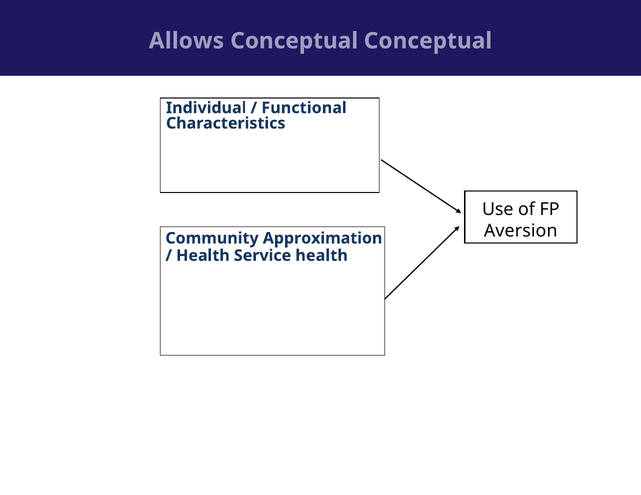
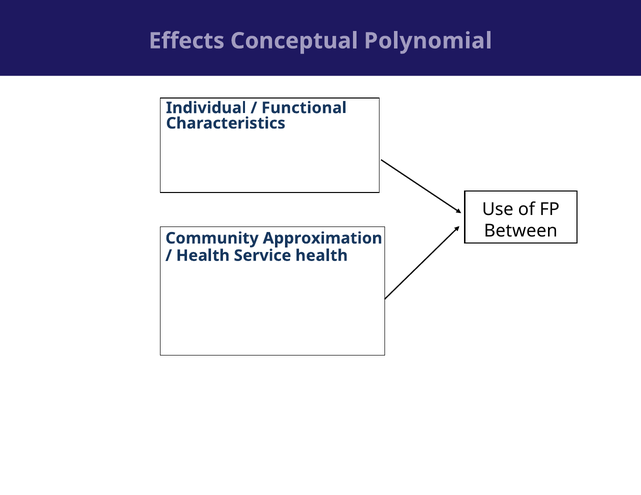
Allows: Allows -> Effects
Conceptual Conceptual: Conceptual -> Polynomial
Aversion: Aversion -> Between
